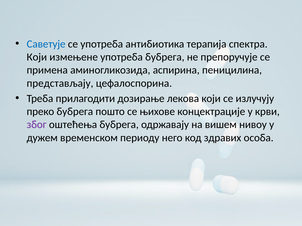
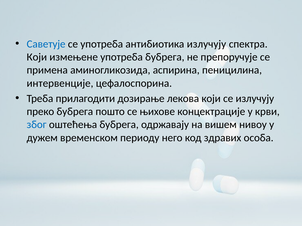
антибиотика терапија: терапија -> излучују
представљају: представљају -> интервенције
због colour: purple -> blue
